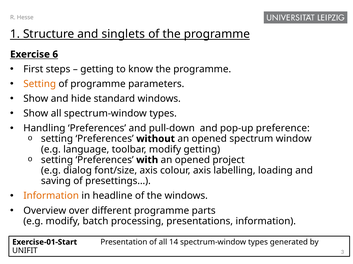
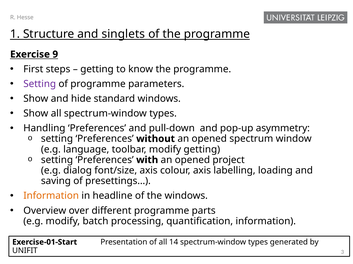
6: 6 -> 9
Setting at (40, 84) colour: orange -> purple
preference: preference -> asymmetry
presentations: presentations -> quantification
